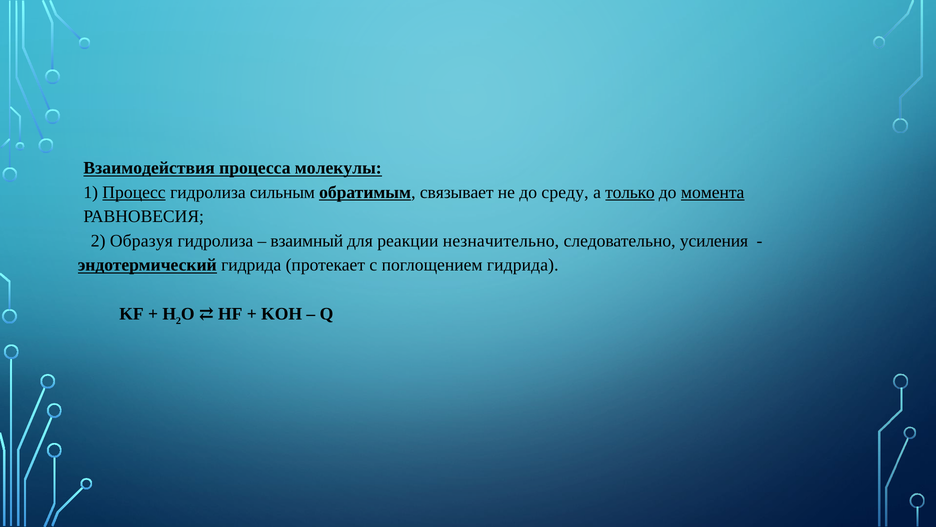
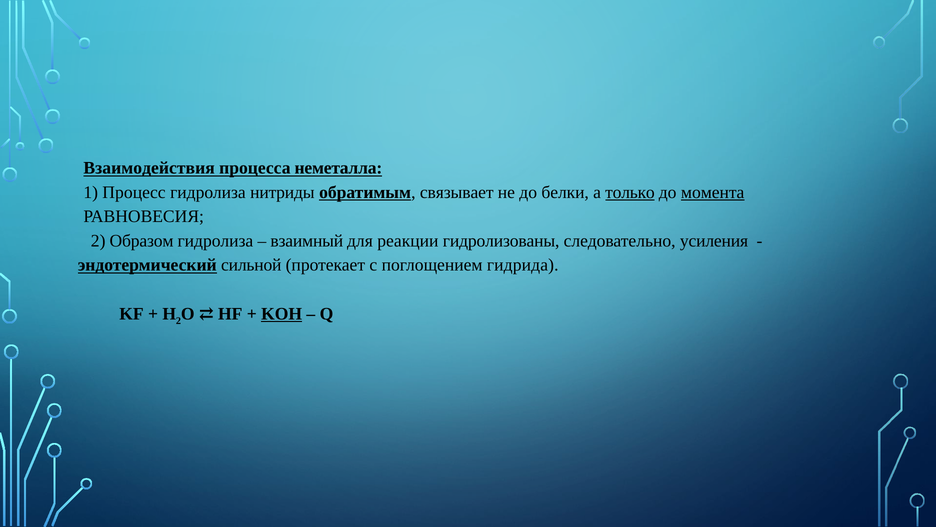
молекулы: молекулы -> неметалла
Процесс underline: present -> none
сильным: сильным -> нитриды
среду: среду -> белки
Образуя: Образуя -> Образом
незначительно: незначительно -> гидролизованы
эндотермический гидрида: гидрида -> сильной
KOH underline: none -> present
